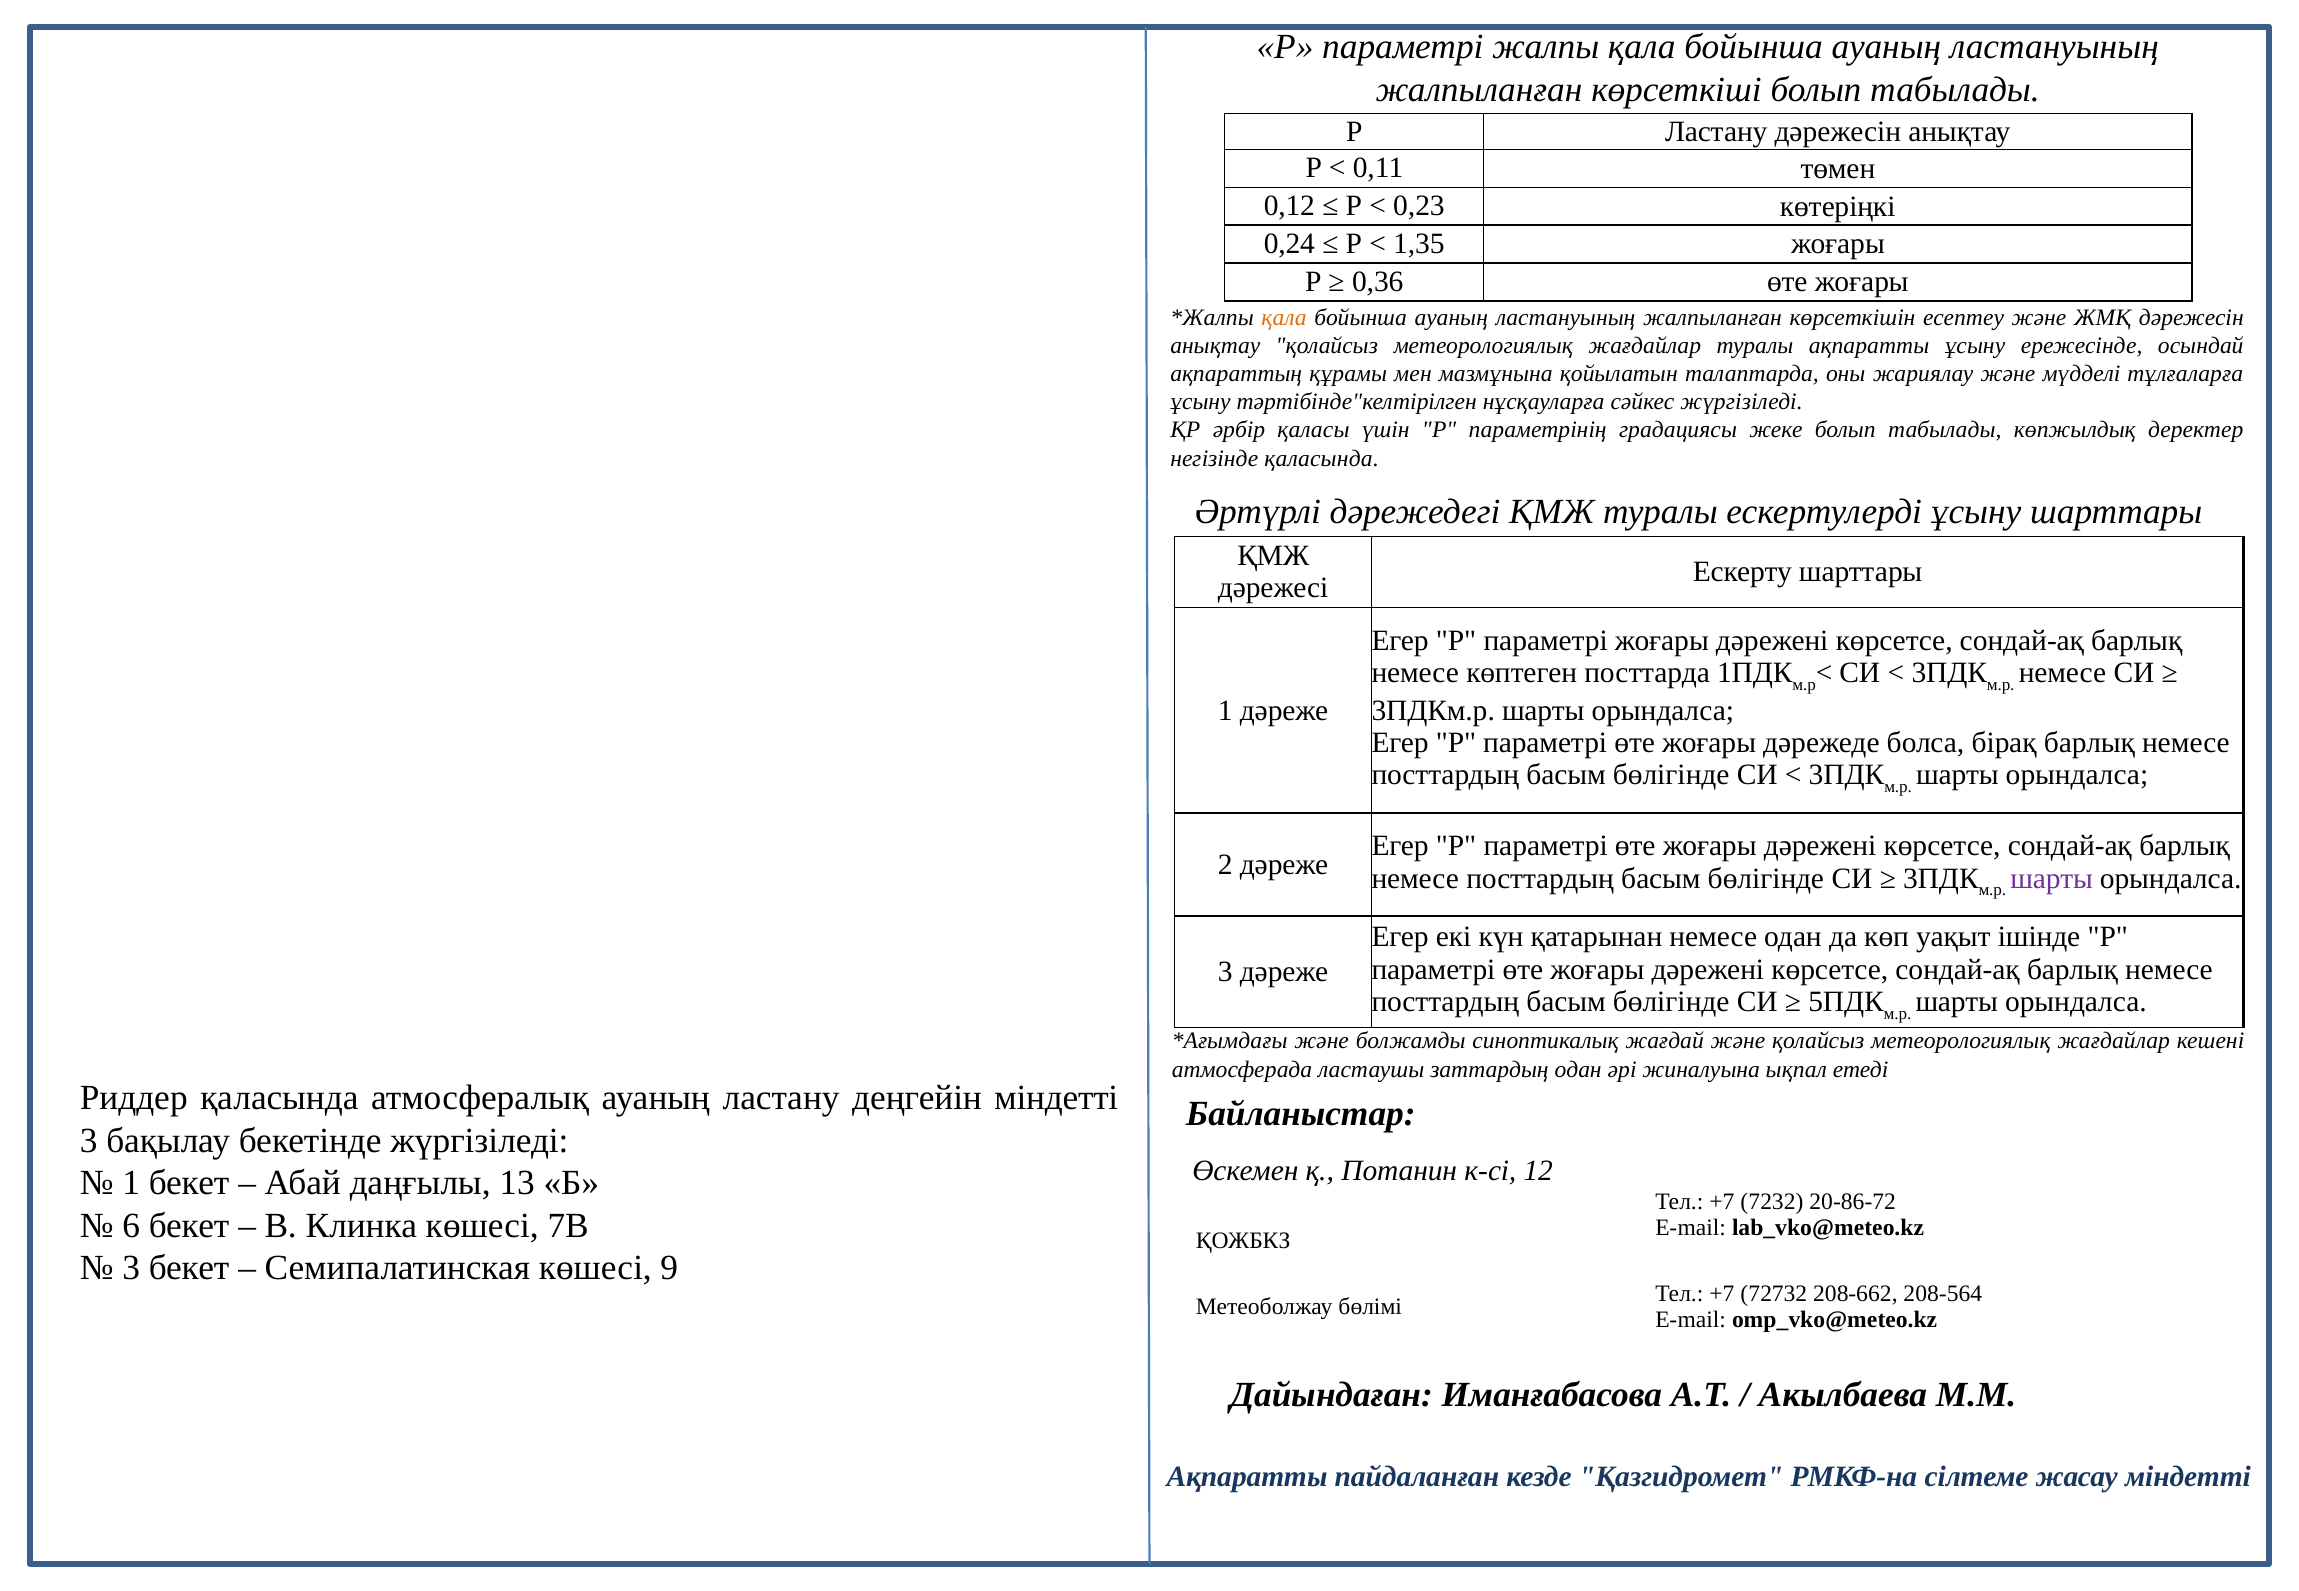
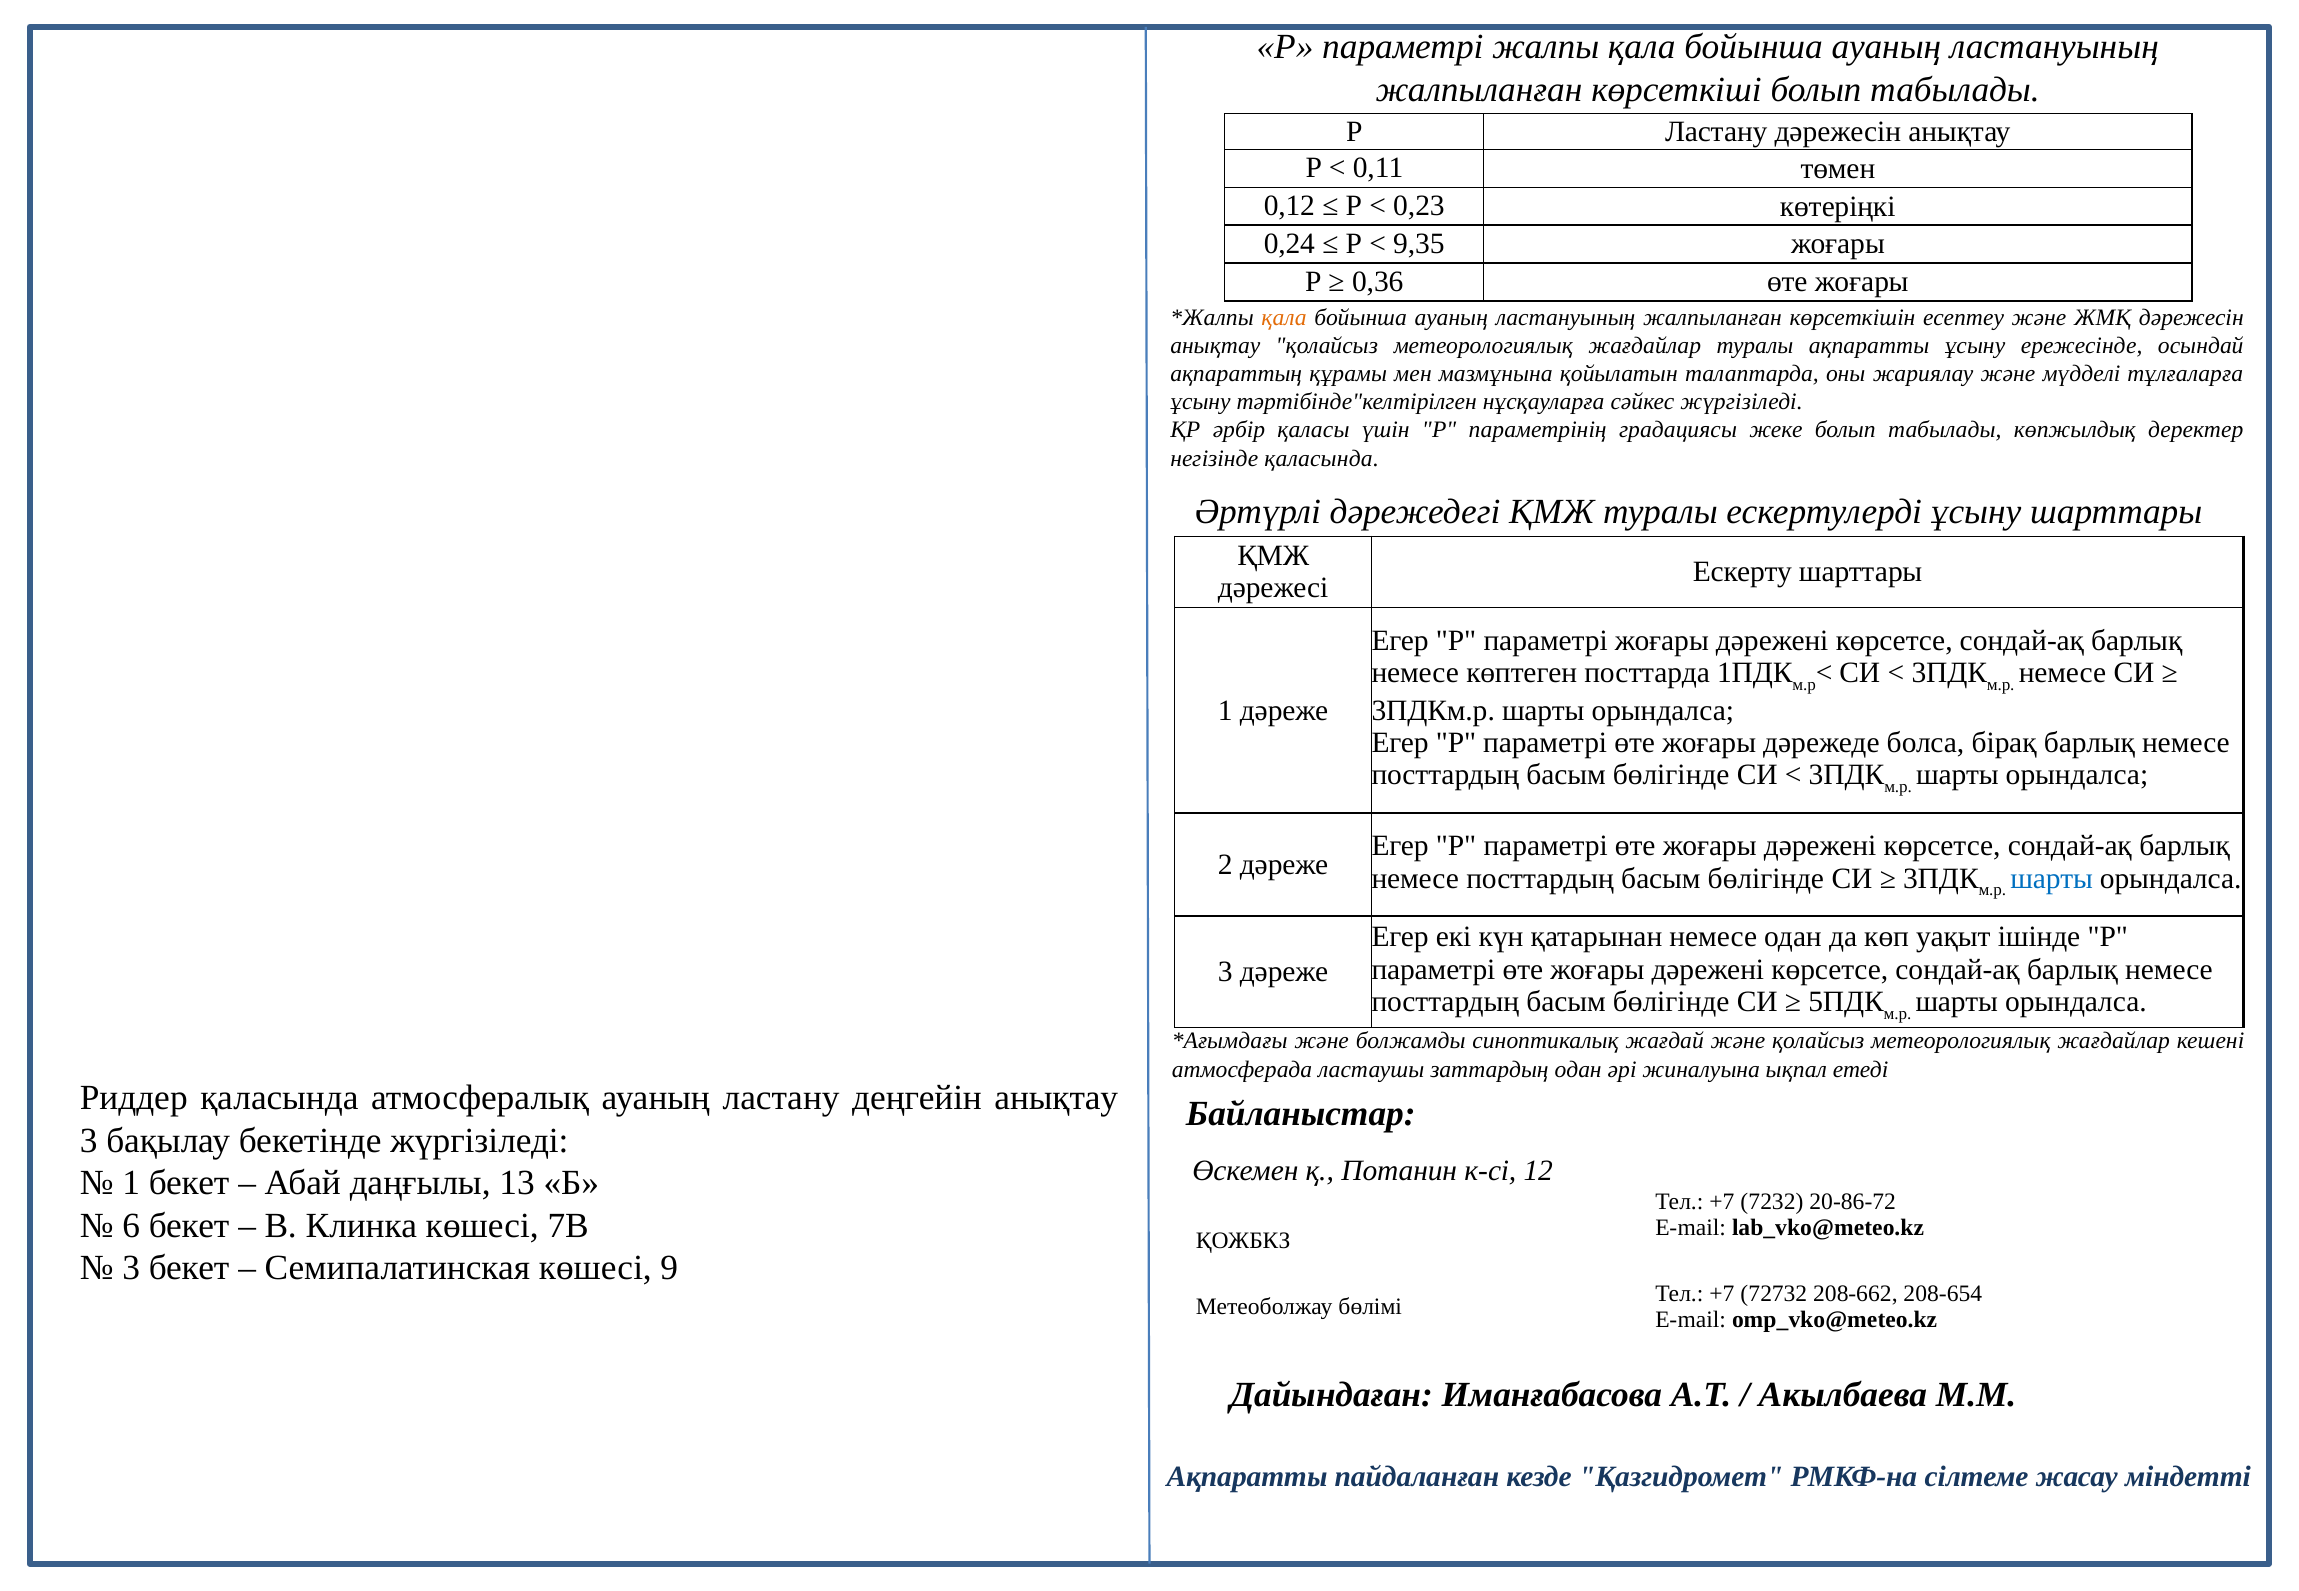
1,35: 1,35 -> 9,35
шарты at (2052, 879) colour: purple -> blue
деңгейін міндетті: міндетті -> анықтау
208-564: 208-564 -> 208-654
